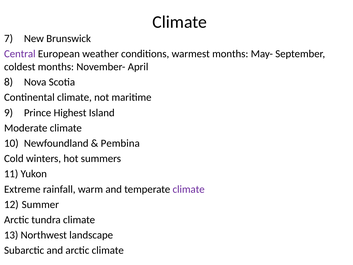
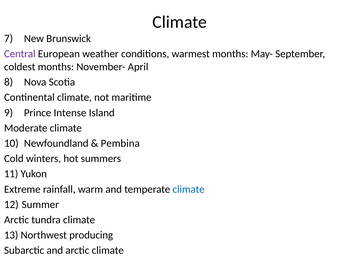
Highest: Highest -> Intense
climate at (189, 189) colour: purple -> blue
landscape: landscape -> producing
